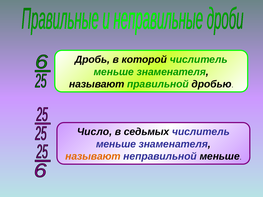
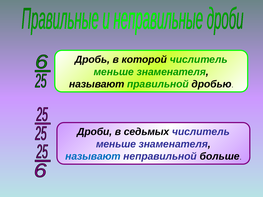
Число: Число -> Дроби
называют at (93, 157) colour: orange -> blue
неправильной меньше: меньше -> больше
